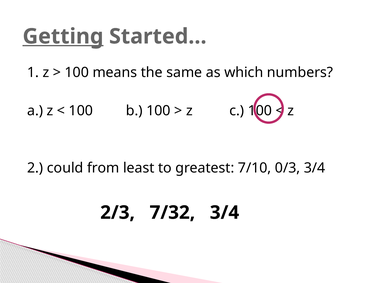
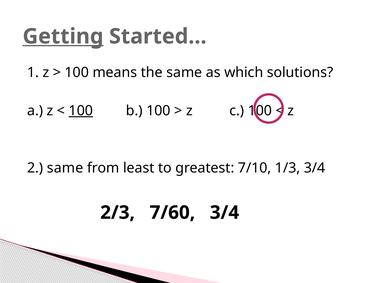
numbers: numbers -> solutions
100 at (81, 111) underline: none -> present
2 could: could -> same
0/3: 0/3 -> 1/3
7/32: 7/32 -> 7/60
